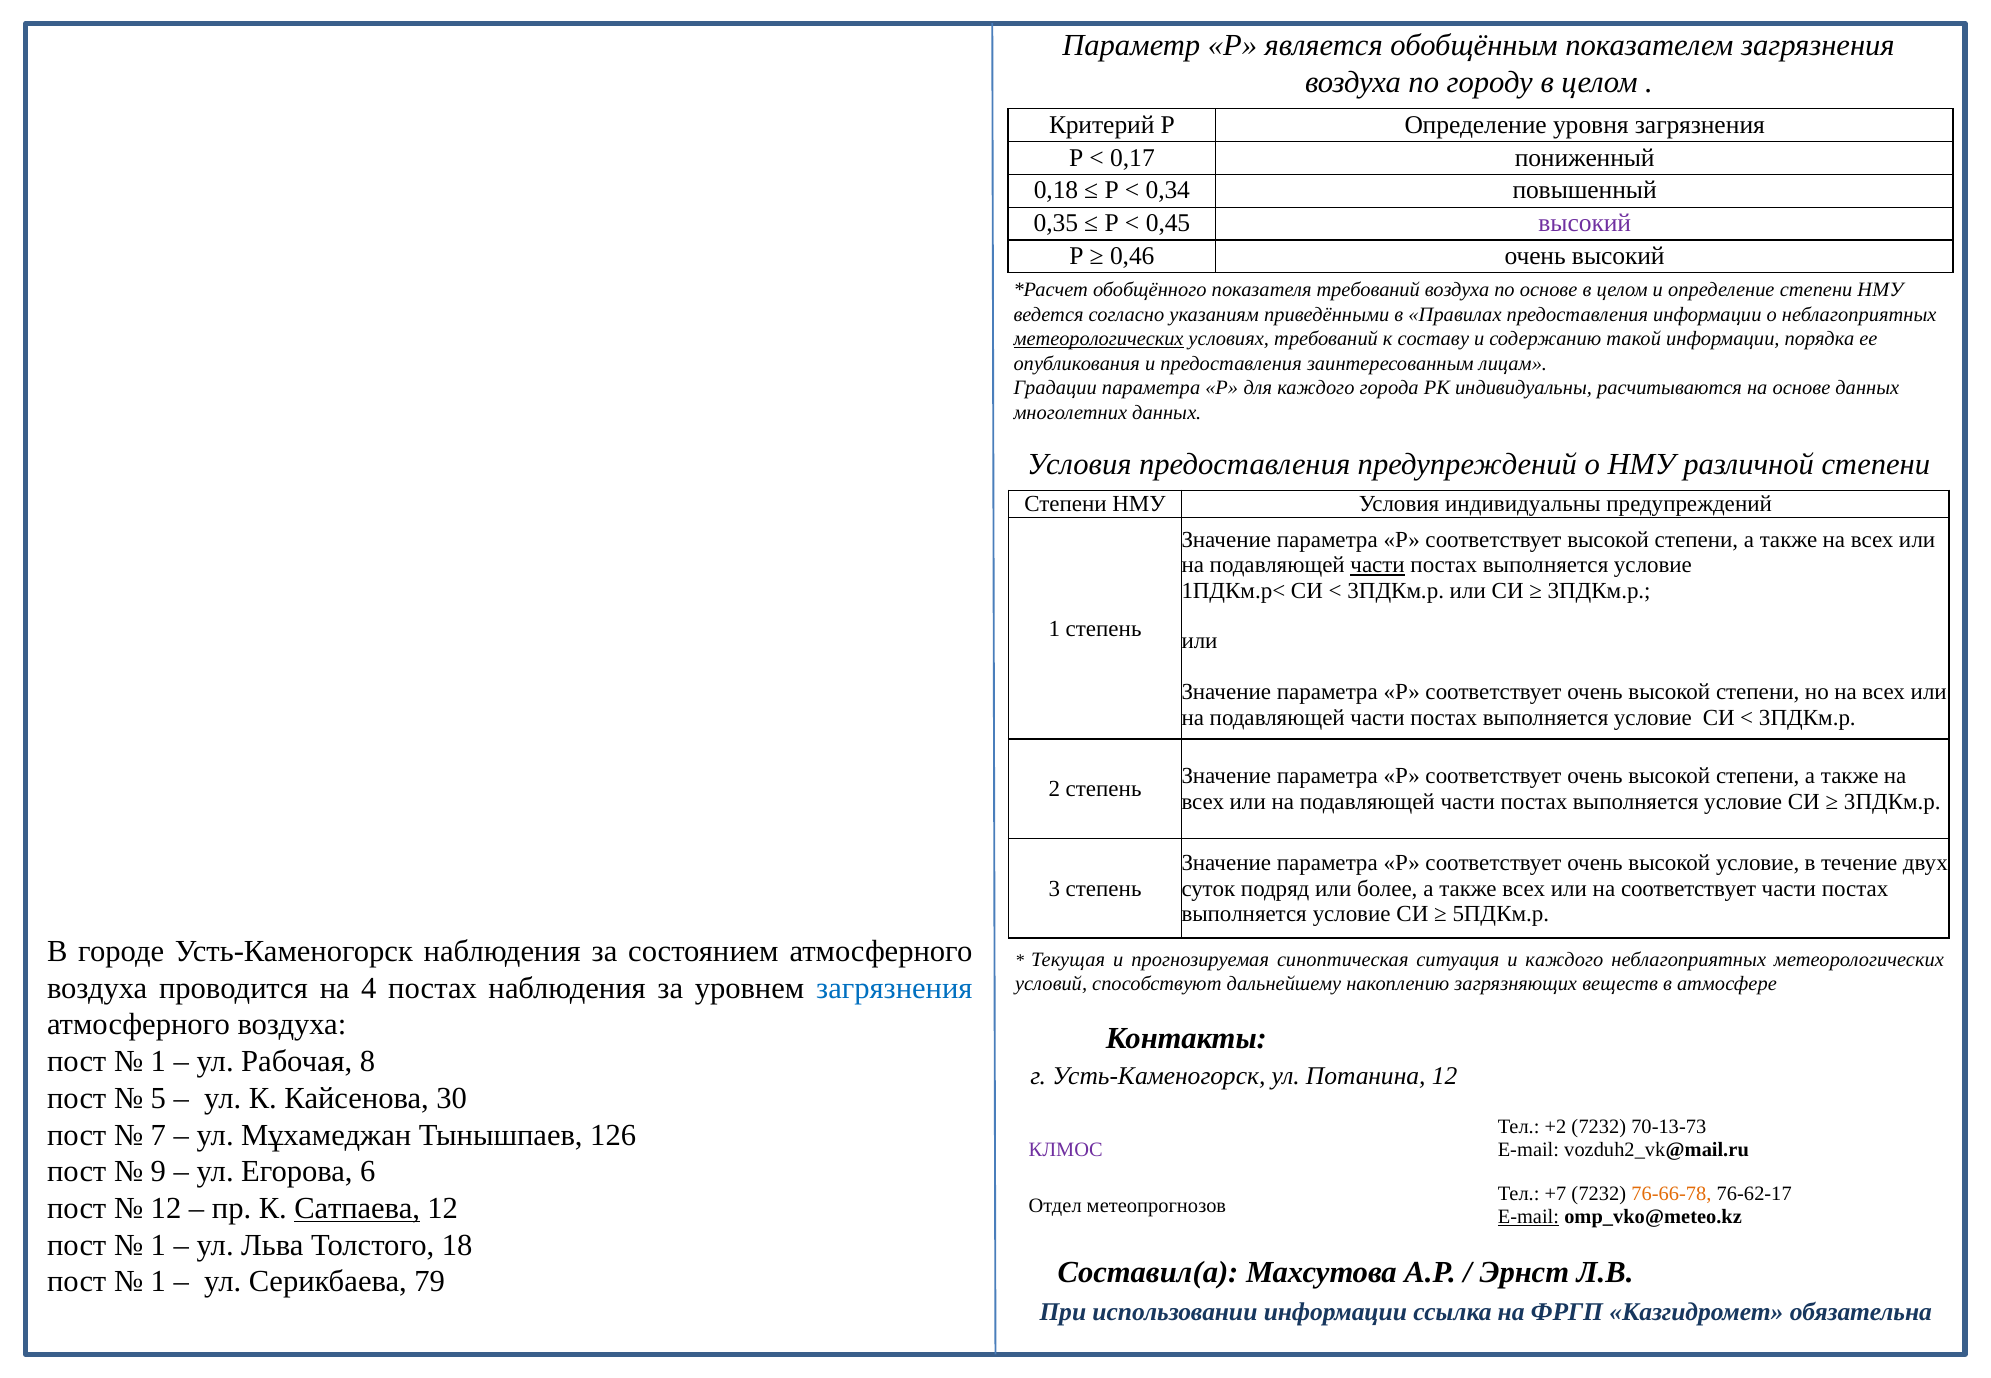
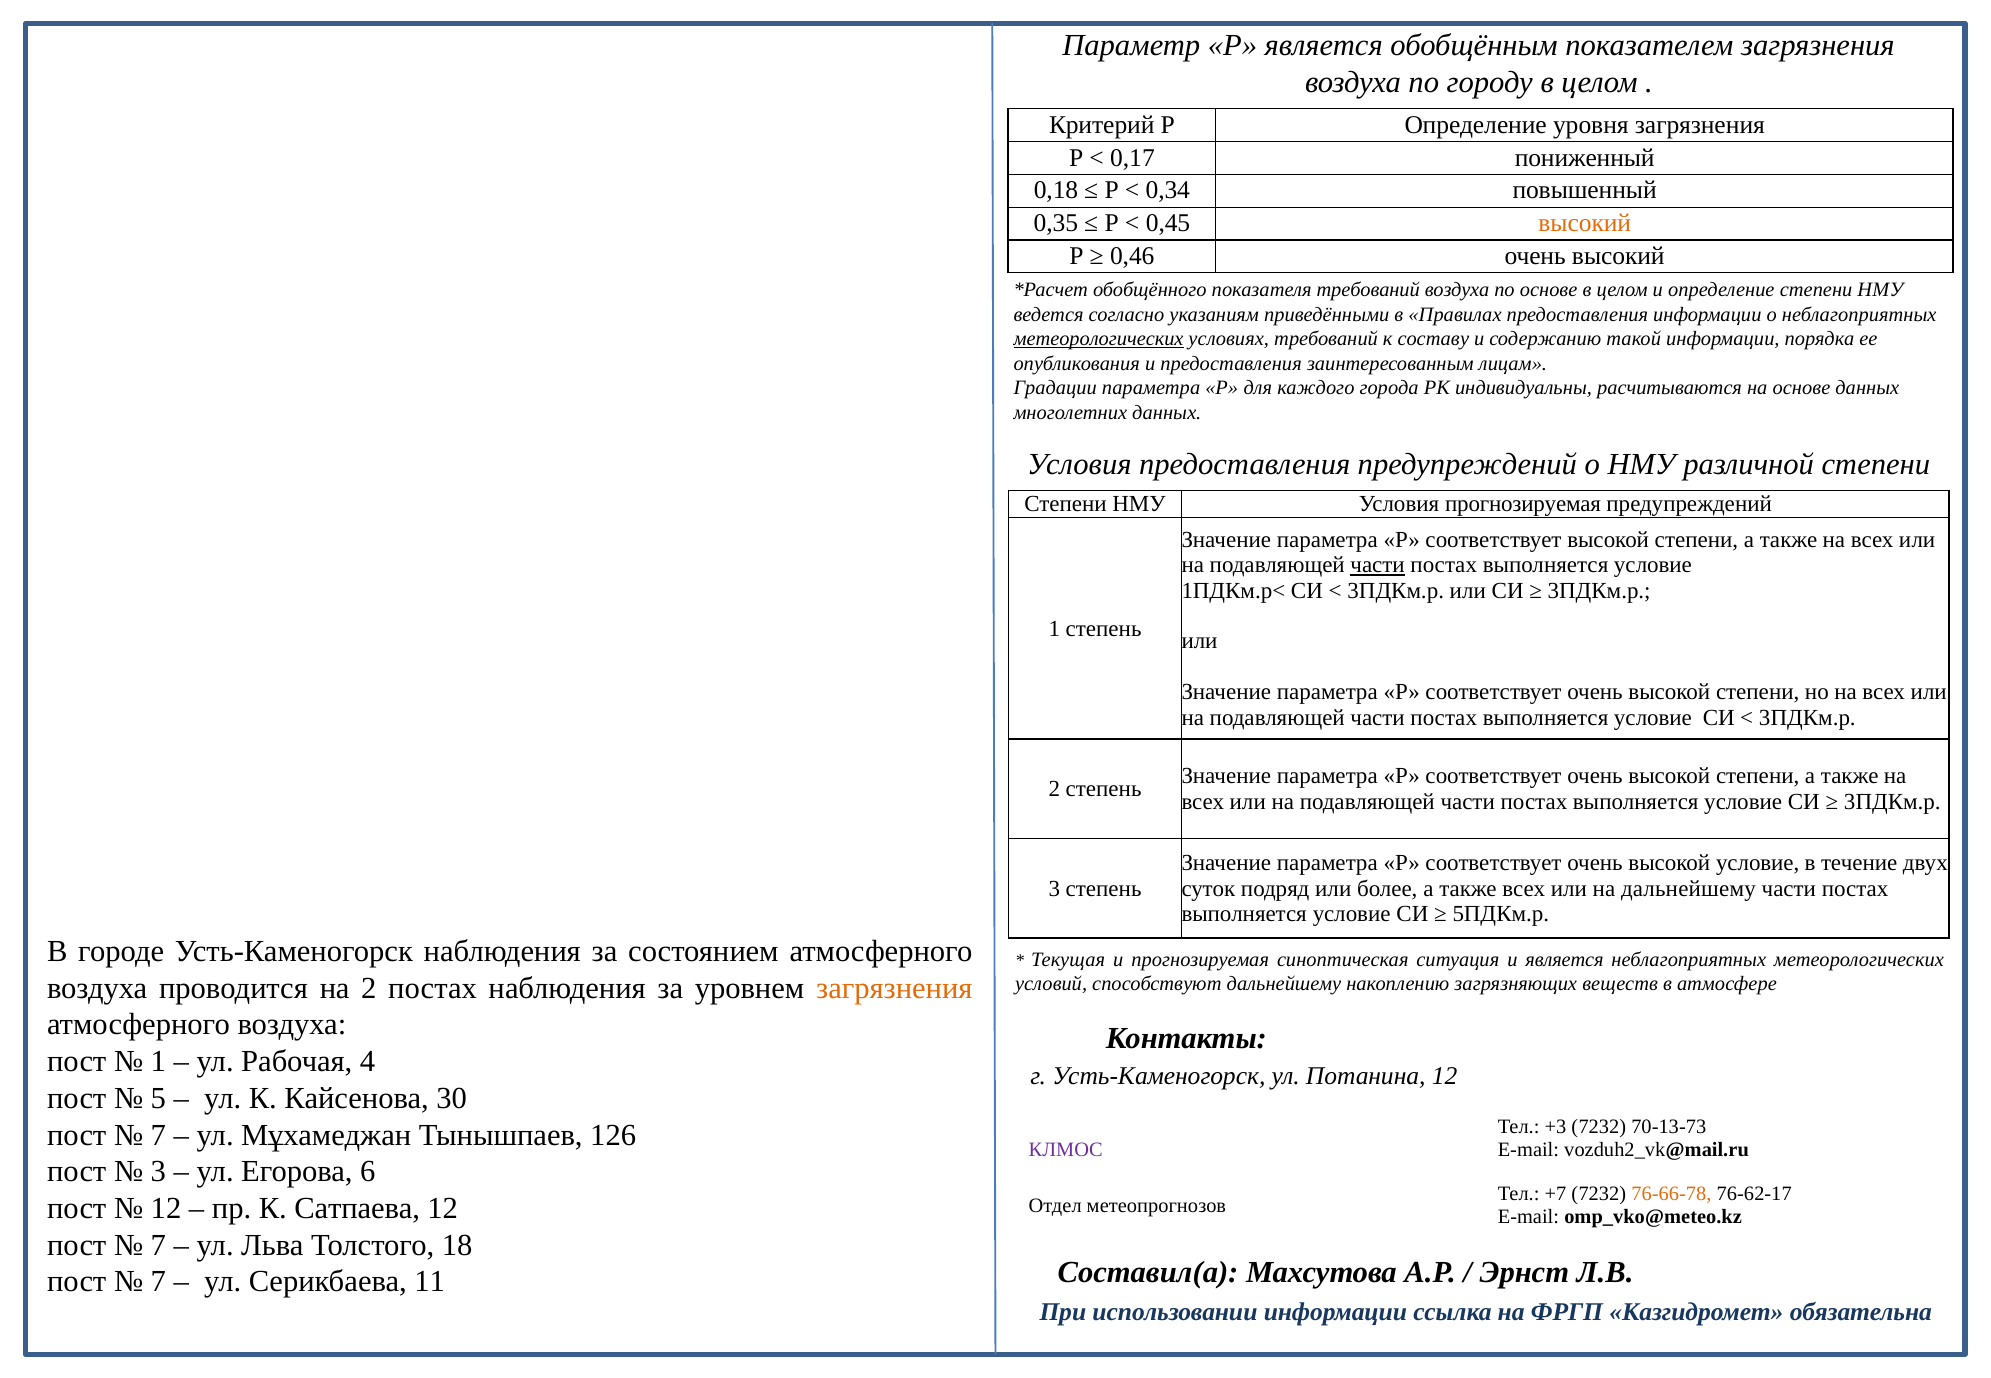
высокий at (1585, 223) colour: purple -> orange
Условия индивидуальны: индивидуальны -> прогнозируемая
на соответствует: соответствует -> дальнейшему
и каждого: каждого -> является
на 4: 4 -> 2
загрязнения at (894, 988) colour: blue -> orange
8: 8 -> 4
+2: +2 -> +3
9 at (158, 1172): 9 -> 3
Сатпаева underline: present -> none
E-mail at (1528, 1217) underline: present -> none
1 at (158, 1245): 1 -> 7
1 at (158, 1282): 1 -> 7
79: 79 -> 11
